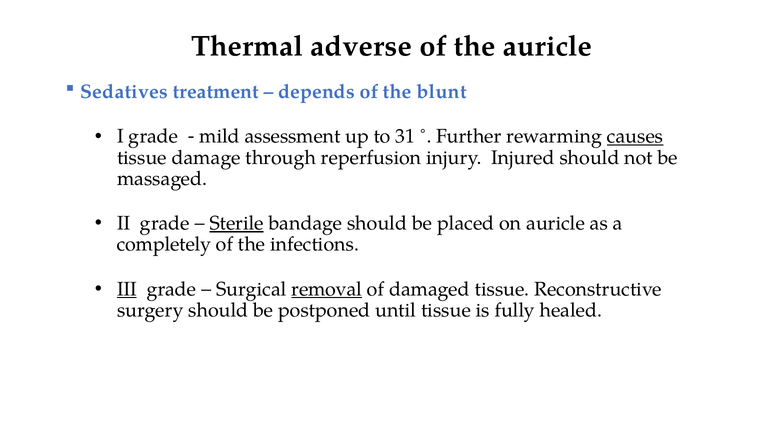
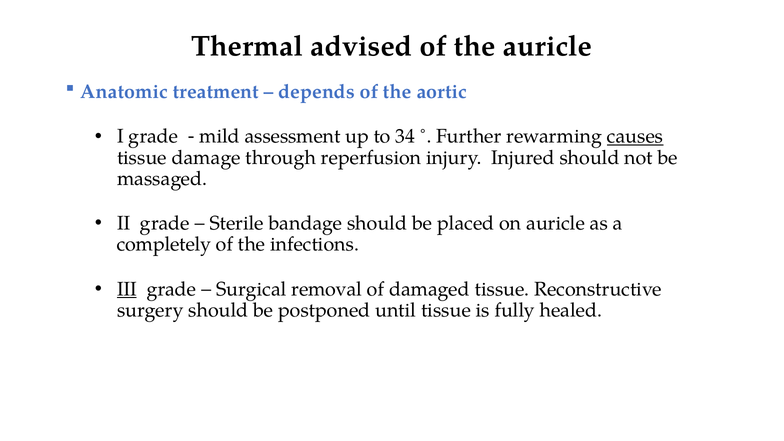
adverse: adverse -> advised
Sedatives: Sedatives -> Anatomic
blunt: blunt -> aortic
31: 31 -> 34
Sterile underline: present -> none
removal underline: present -> none
